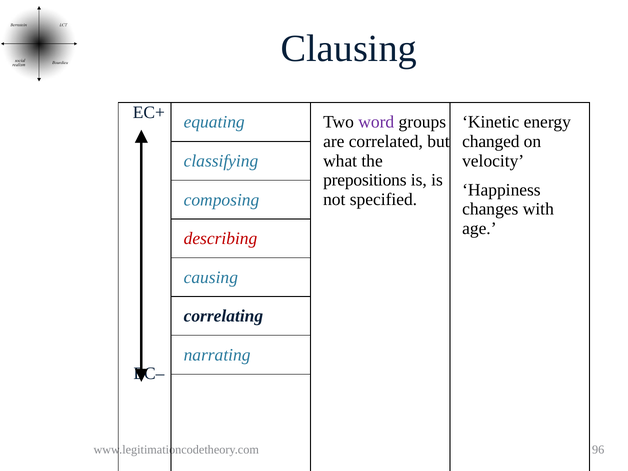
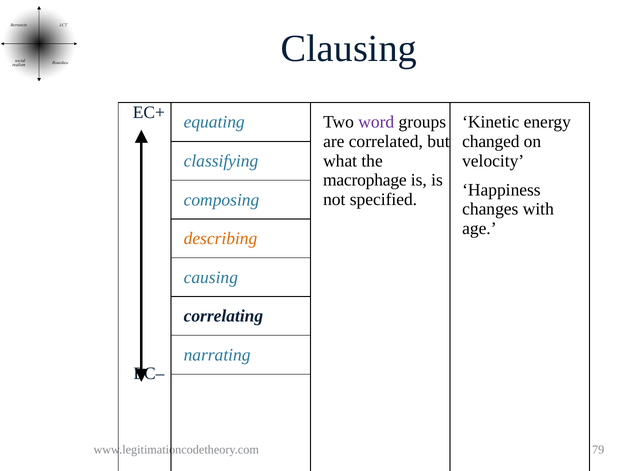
prepositions: prepositions -> macrophage
describing colour: red -> orange
96: 96 -> 79
